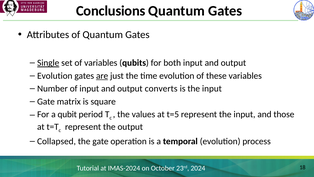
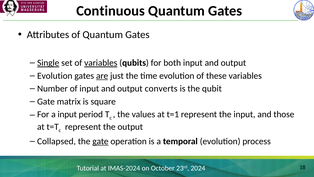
Conclusions: Conclusions -> Continuous
variables at (101, 63) underline: none -> present
is the input: input -> qubit
a qubit: qubit -> input
t=5: t=5 -> t=1
gate at (100, 141) underline: none -> present
